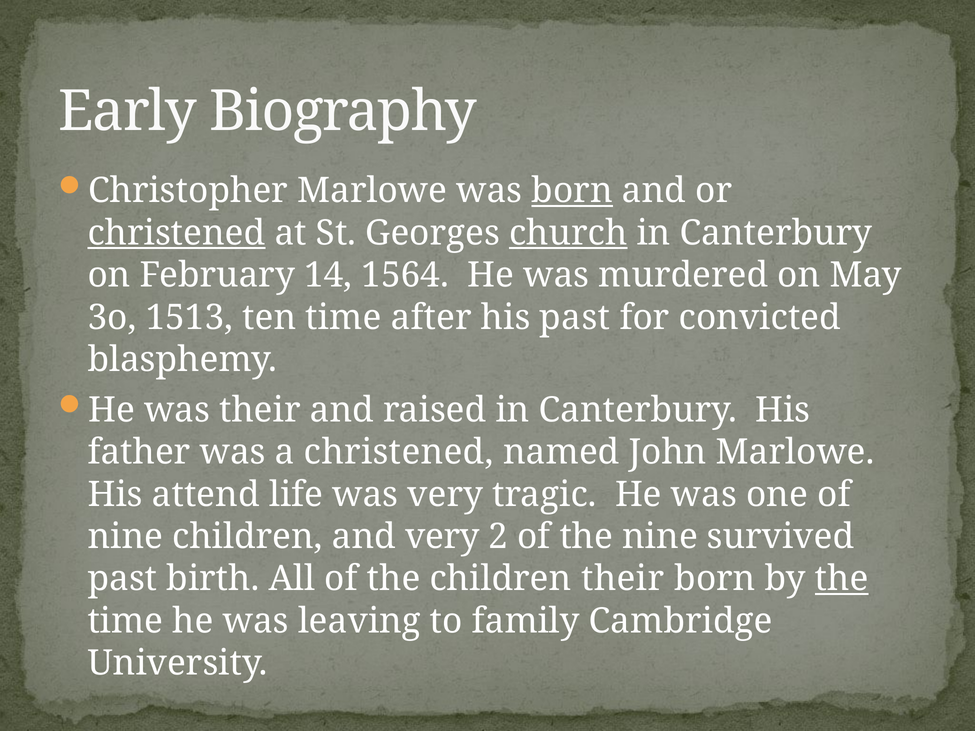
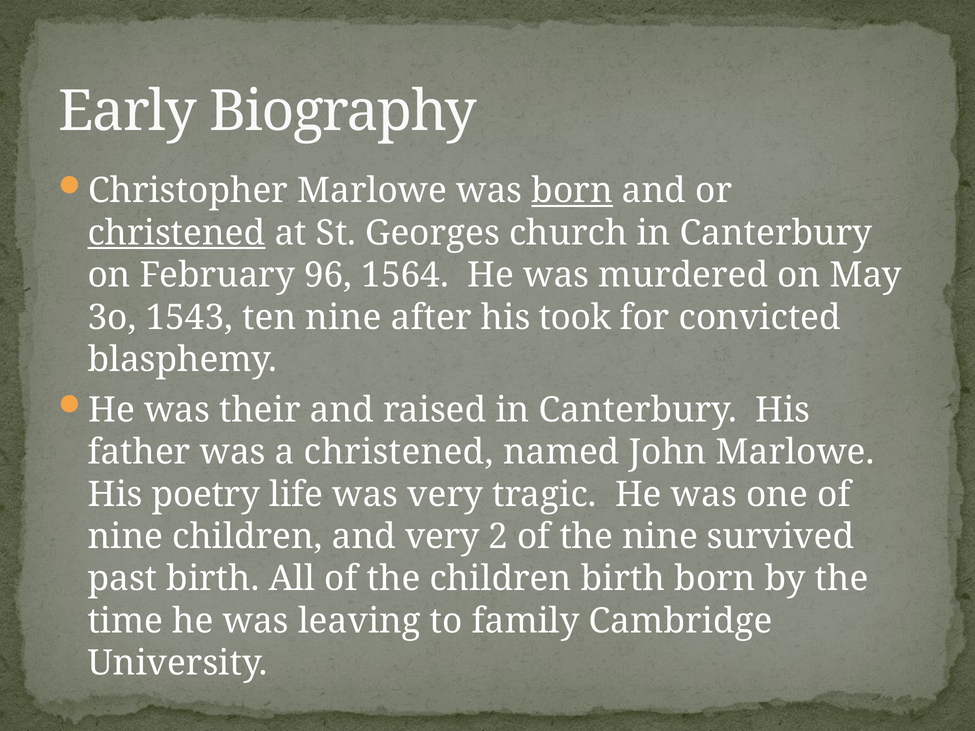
church underline: present -> none
14: 14 -> 96
1513: 1513 -> 1543
ten time: time -> nine
his past: past -> took
attend: attend -> poetry
children their: their -> birth
the at (842, 579) underline: present -> none
